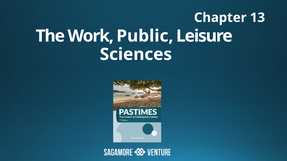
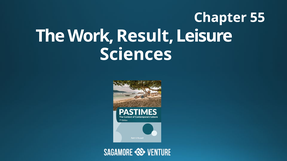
13: 13 -> 55
Public: Public -> Result
